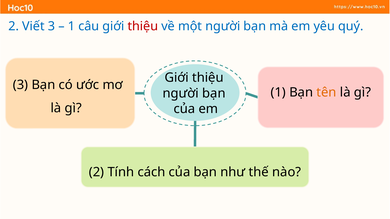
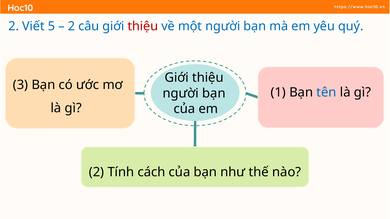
Viết 3: 3 -> 5
1 at (71, 26): 1 -> 2
tên colour: orange -> blue
